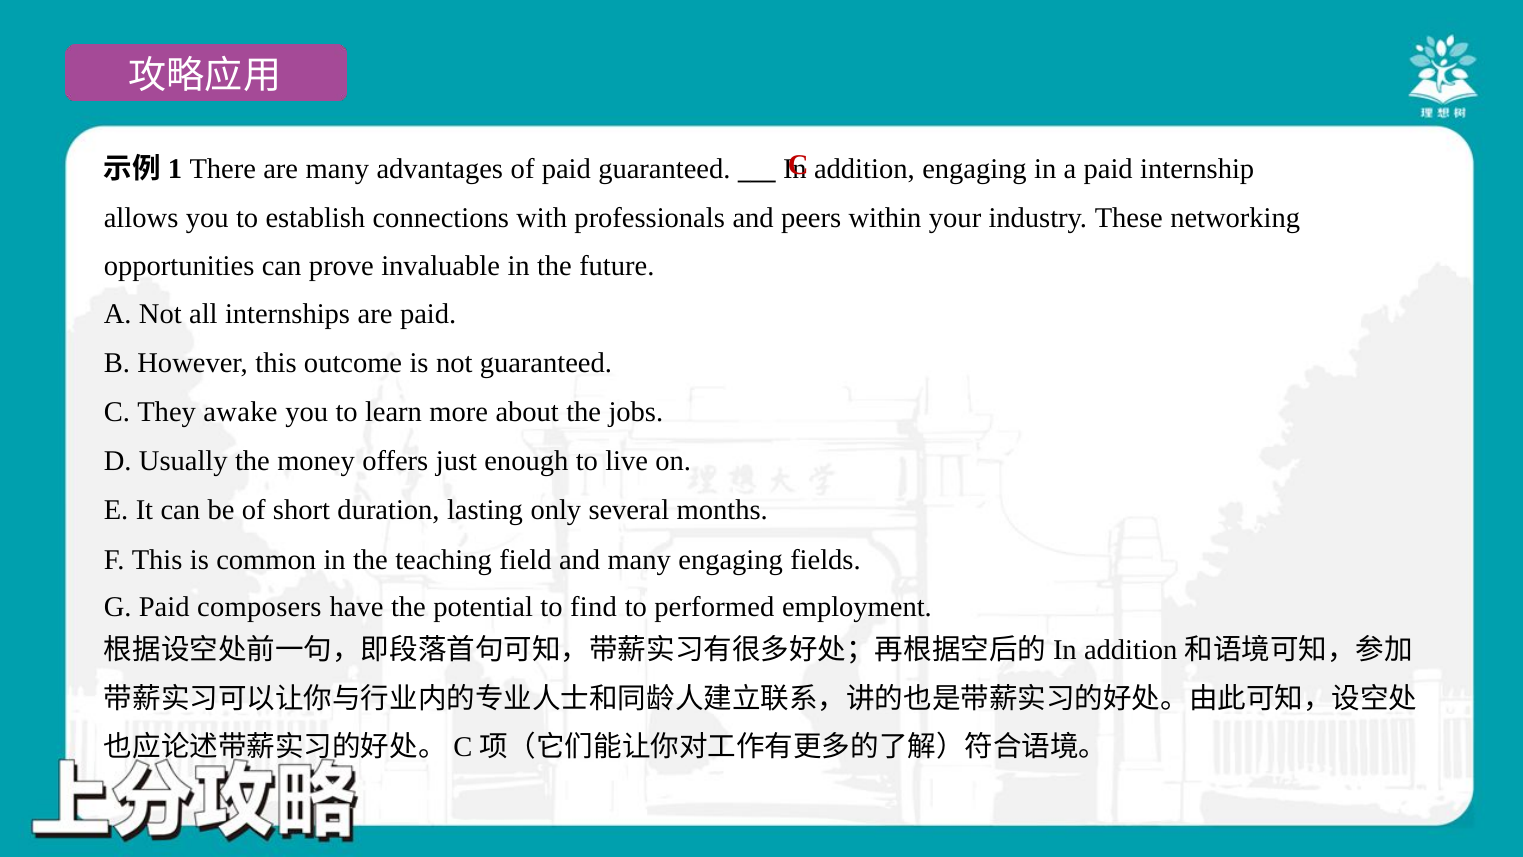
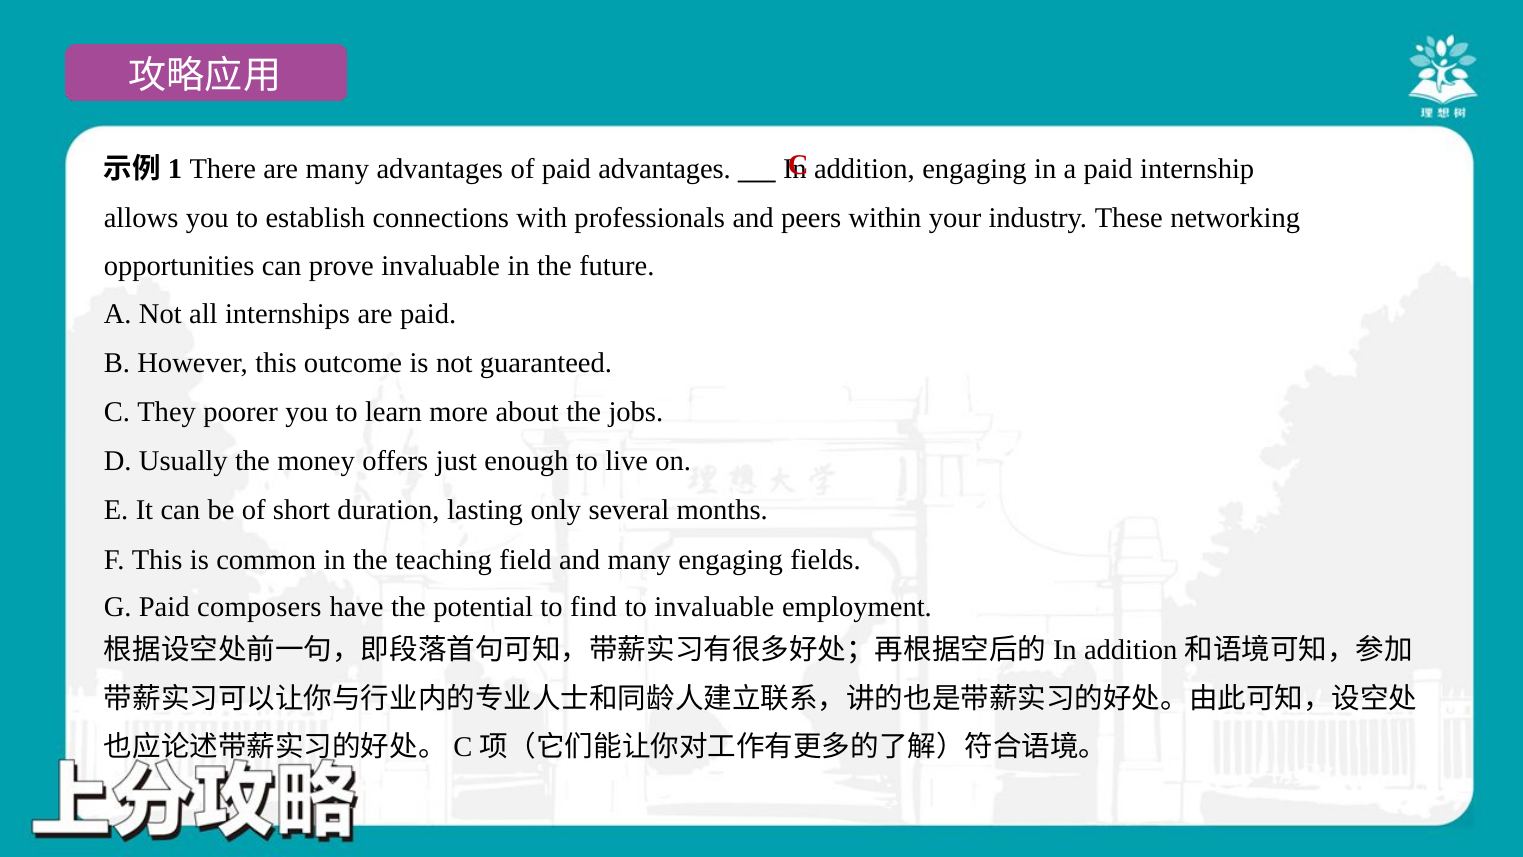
paid guaranteed: guaranteed -> advantages
awake: awake -> poorer
to performed: performed -> invaluable
